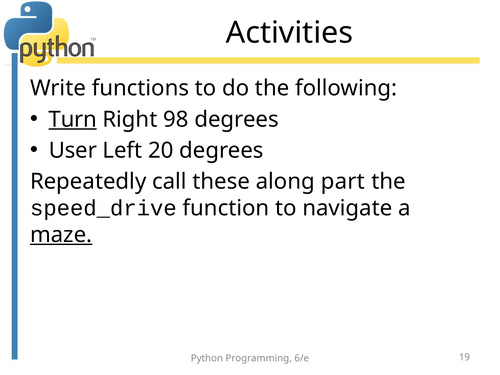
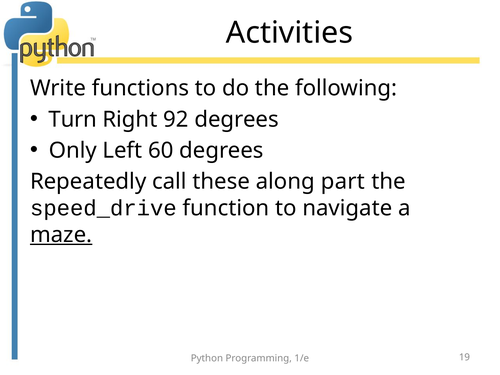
Turn underline: present -> none
98: 98 -> 92
User: User -> Only
20: 20 -> 60
6/e: 6/e -> 1/e
